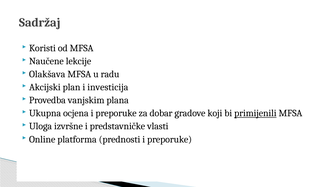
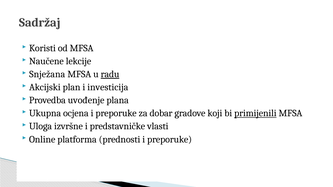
Olakšava: Olakšava -> Snježana
radu underline: none -> present
vanjskim: vanjskim -> uvođenje
